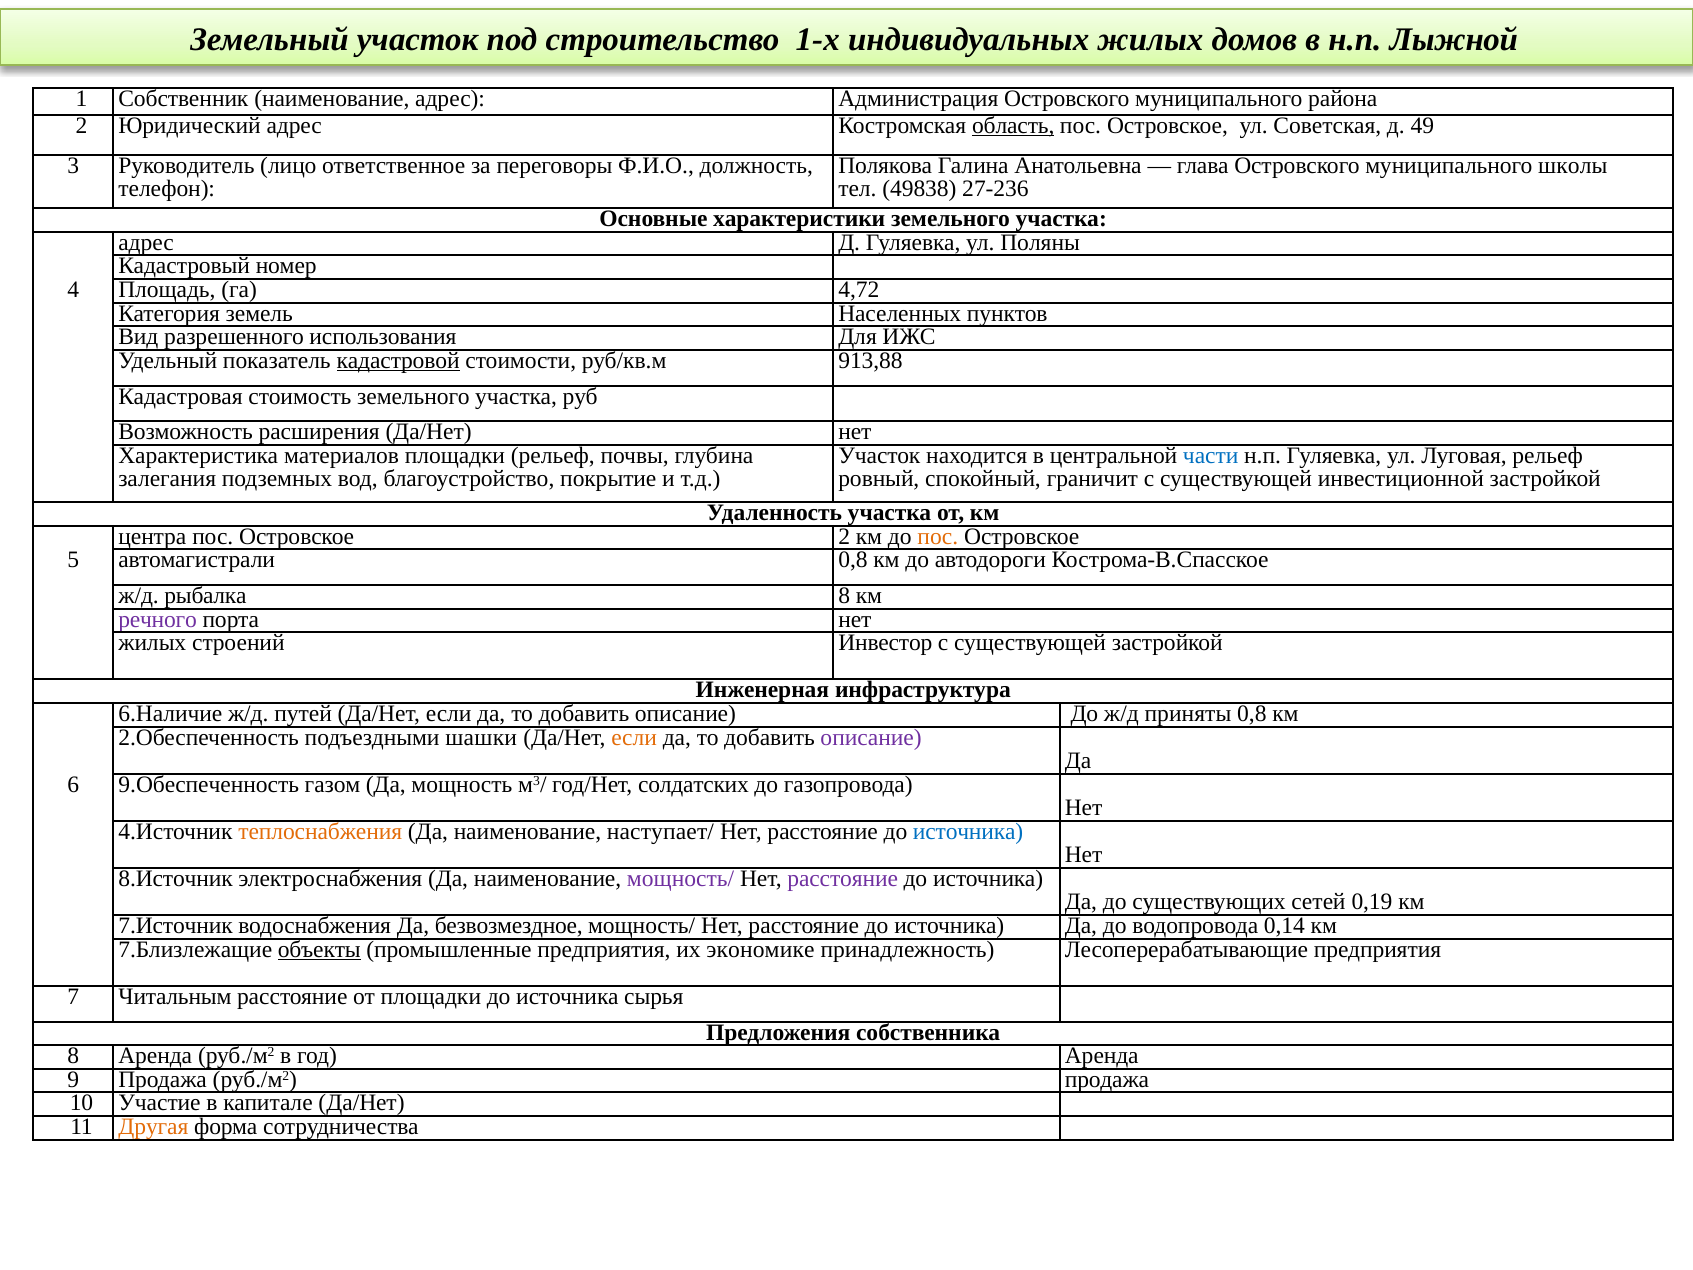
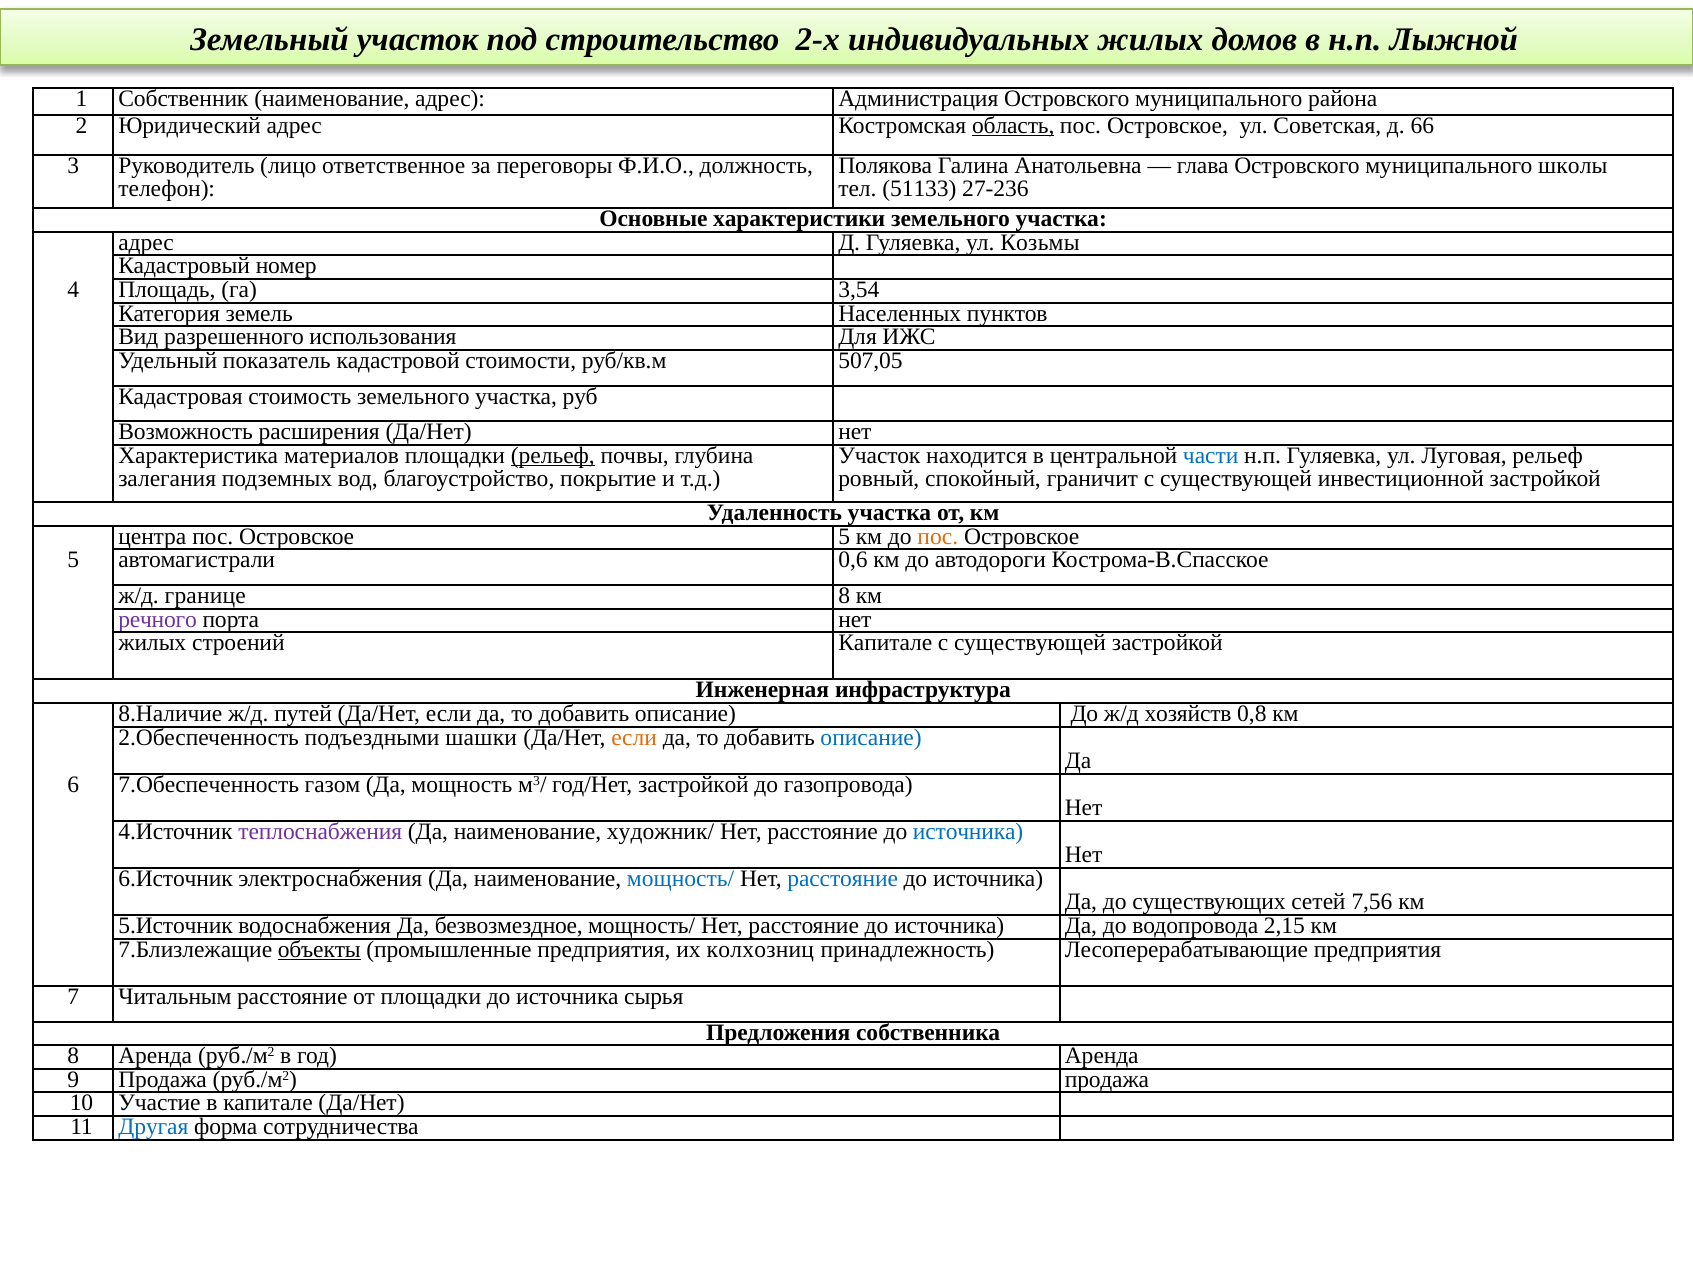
1-х: 1-х -> 2-х
49: 49 -> 66
49838: 49838 -> 51133
Поляны: Поляны -> Козьмы
4,72: 4,72 -> 3,54
кадастровой underline: present -> none
913,88: 913,88 -> 507,05
рельеф at (553, 455) underline: none -> present
Островское 2: 2 -> 5
автомагистрали 0,8: 0,8 -> 0,6
рыбалка: рыбалка -> границе
строений Инвестор: Инвестор -> Капитале
6.Наличие: 6.Наличие -> 8.Наличие
приняты: приняты -> хозяйств
описание at (871, 737) colour: purple -> blue
9.Обеспеченность: 9.Обеспеченность -> 7.Обеспеченность
год/Нет солдатских: солдатских -> застройкой
теплоснабжения colour: orange -> purple
наступает/: наступает/ -> художник/
8.Источник: 8.Источник -> 6.Источник
мощность/ at (681, 879) colour: purple -> blue
расстояние at (843, 879) colour: purple -> blue
0,19: 0,19 -> 7,56
7.Источник: 7.Источник -> 5.Источник
0,14: 0,14 -> 2,15
экономике: экономике -> колхозниц
Другая colour: orange -> blue
